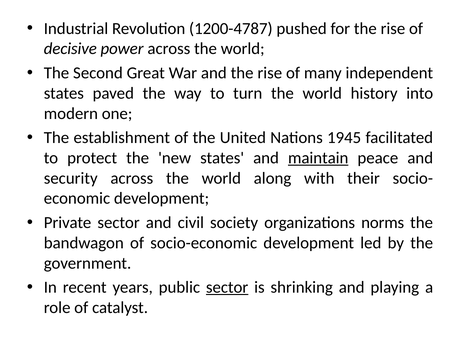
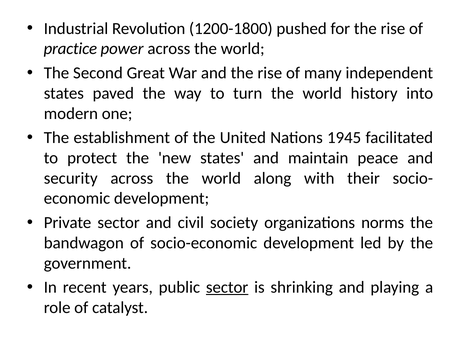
1200-4787: 1200-4787 -> 1200-1800
decisive: decisive -> practice
maintain underline: present -> none
